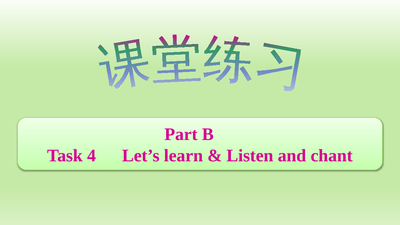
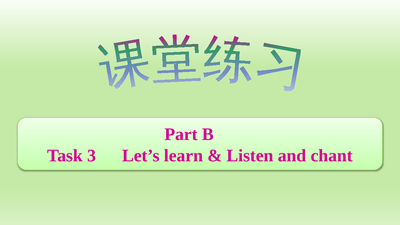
4: 4 -> 3
